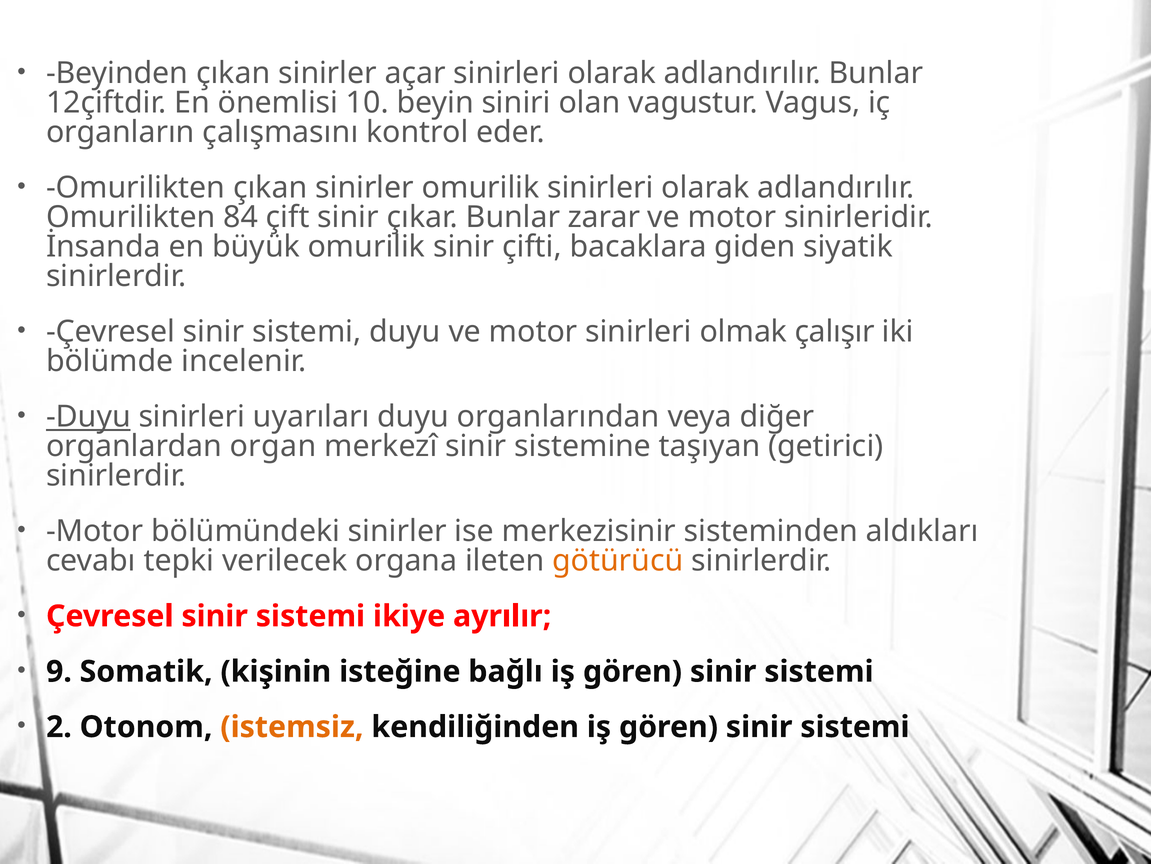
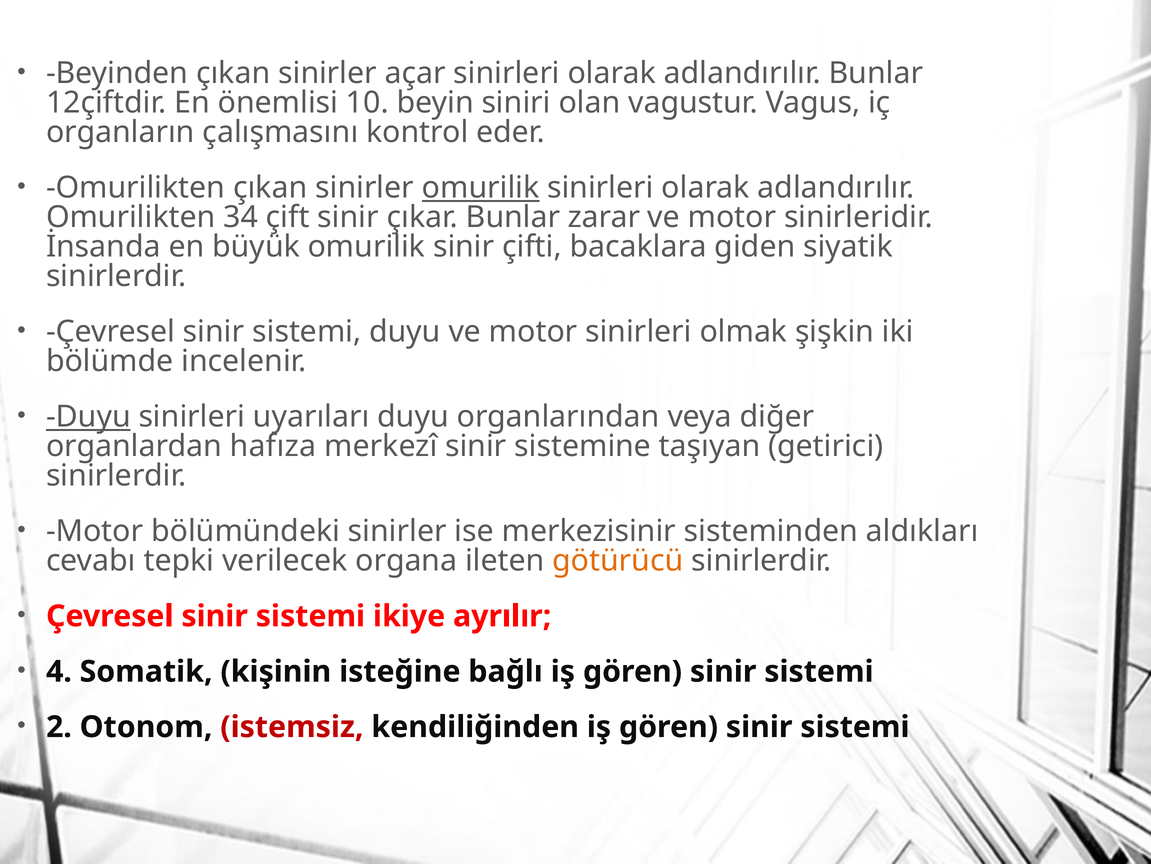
omurilik at (481, 188) underline: none -> present
84: 84 -> 34
çalışır: çalışır -> şişkin
organ: organ -> hafıza
9: 9 -> 4
istemsiz colour: orange -> red
